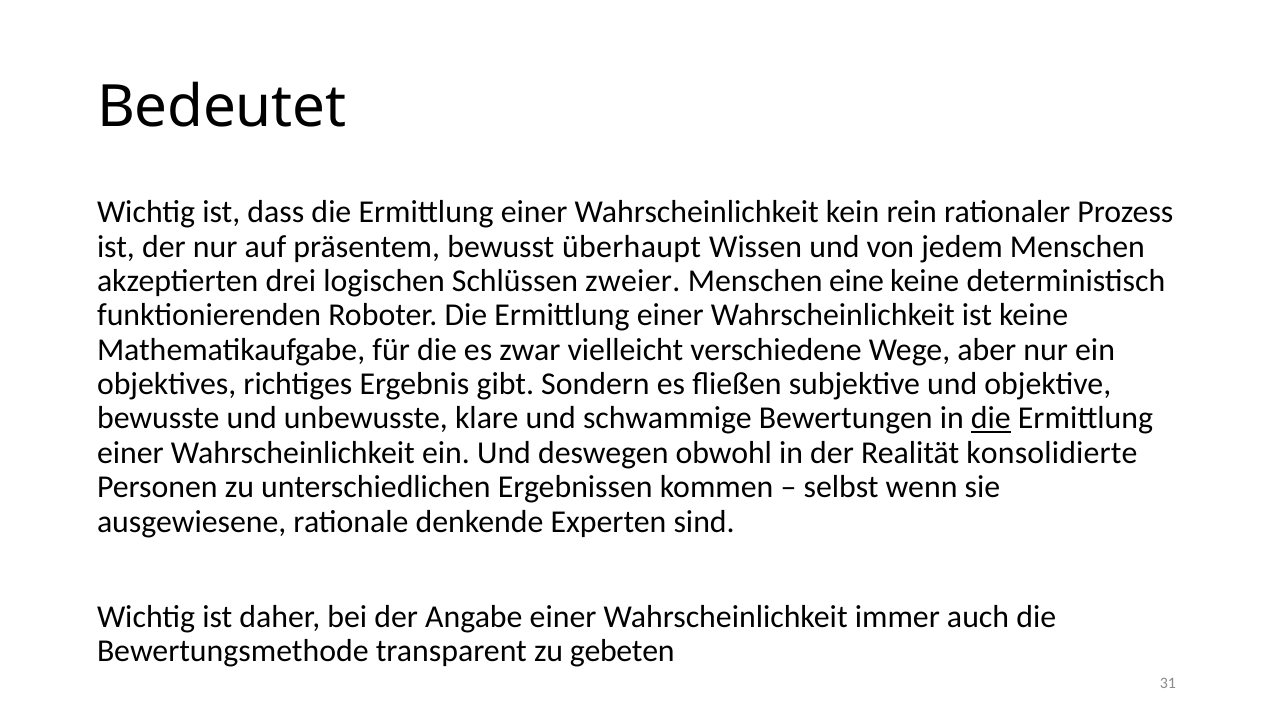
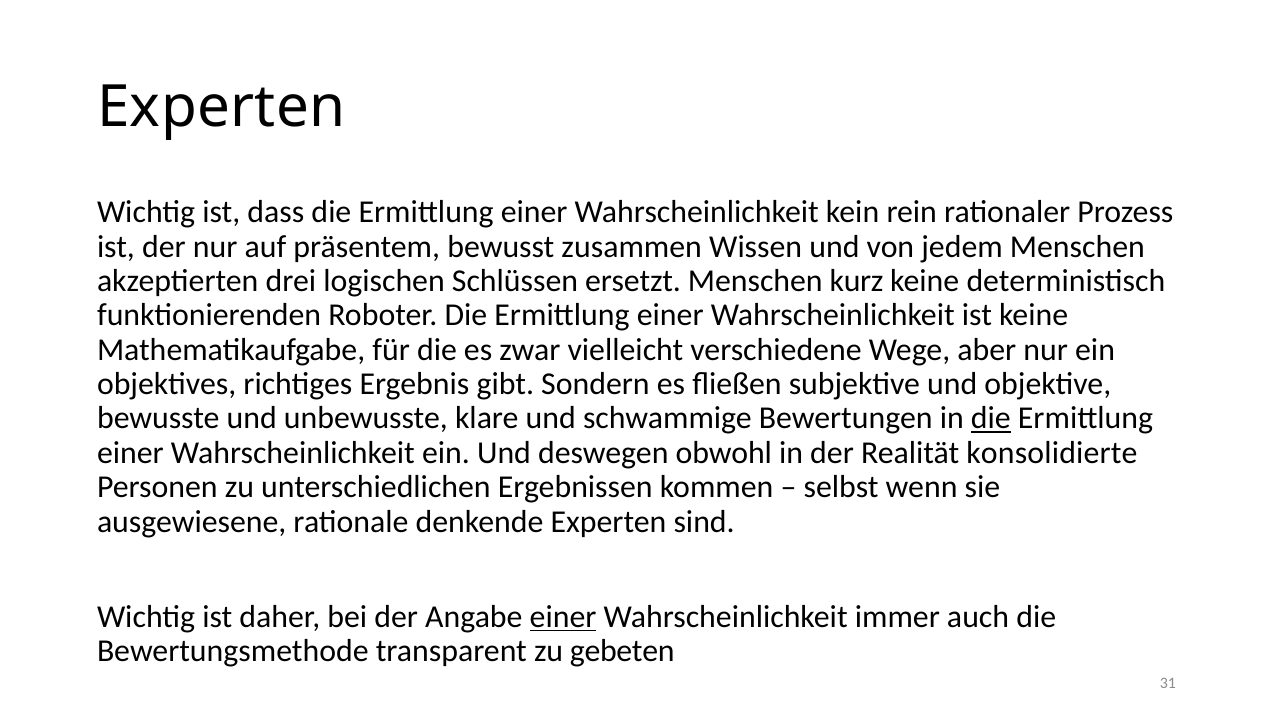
Bedeutet at (222, 107): Bedeutet -> Experten
überhaupt: überhaupt -> zusammen
zweier: zweier -> ersetzt
eine: eine -> kurz
einer at (563, 617) underline: none -> present
